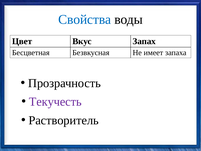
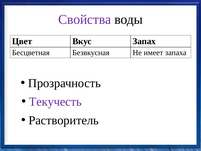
Свойства colour: blue -> purple
